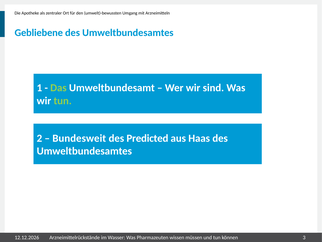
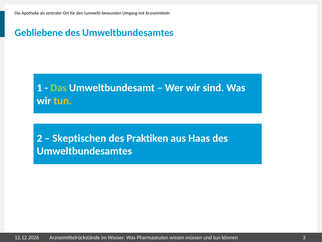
tun at (63, 101) colour: light green -> yellow
Bundesweit: Bundesweit -> Skeptischen
Predicted: Predicted -> Praktiken
